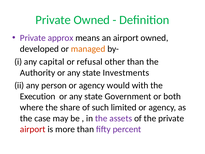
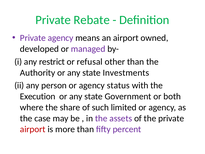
Private Owned: Owned -> Rebate
Private approx: approx -> agency
managed colour: orange -> purple
capital: capital -> restrict
would: would -> status
